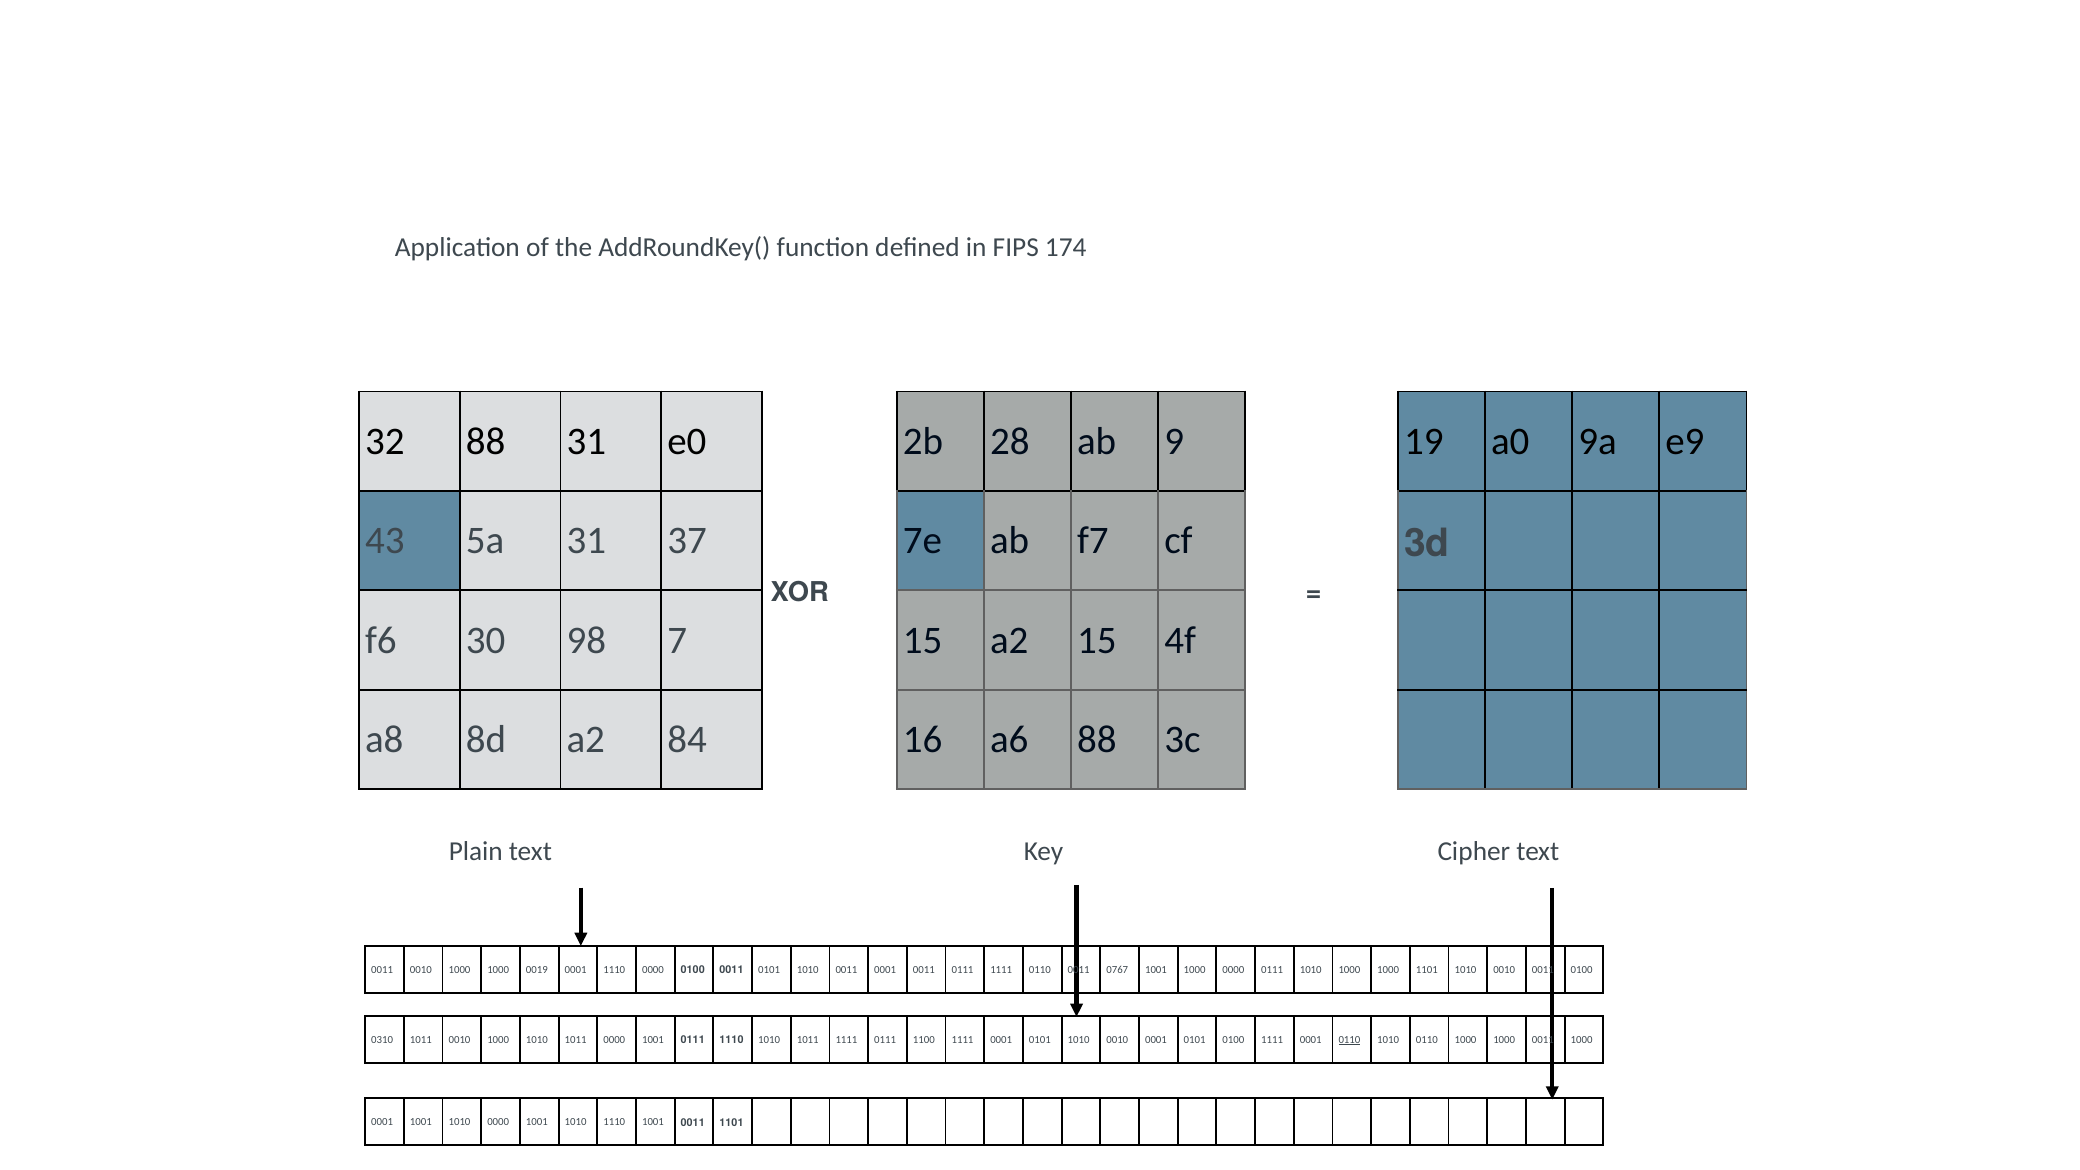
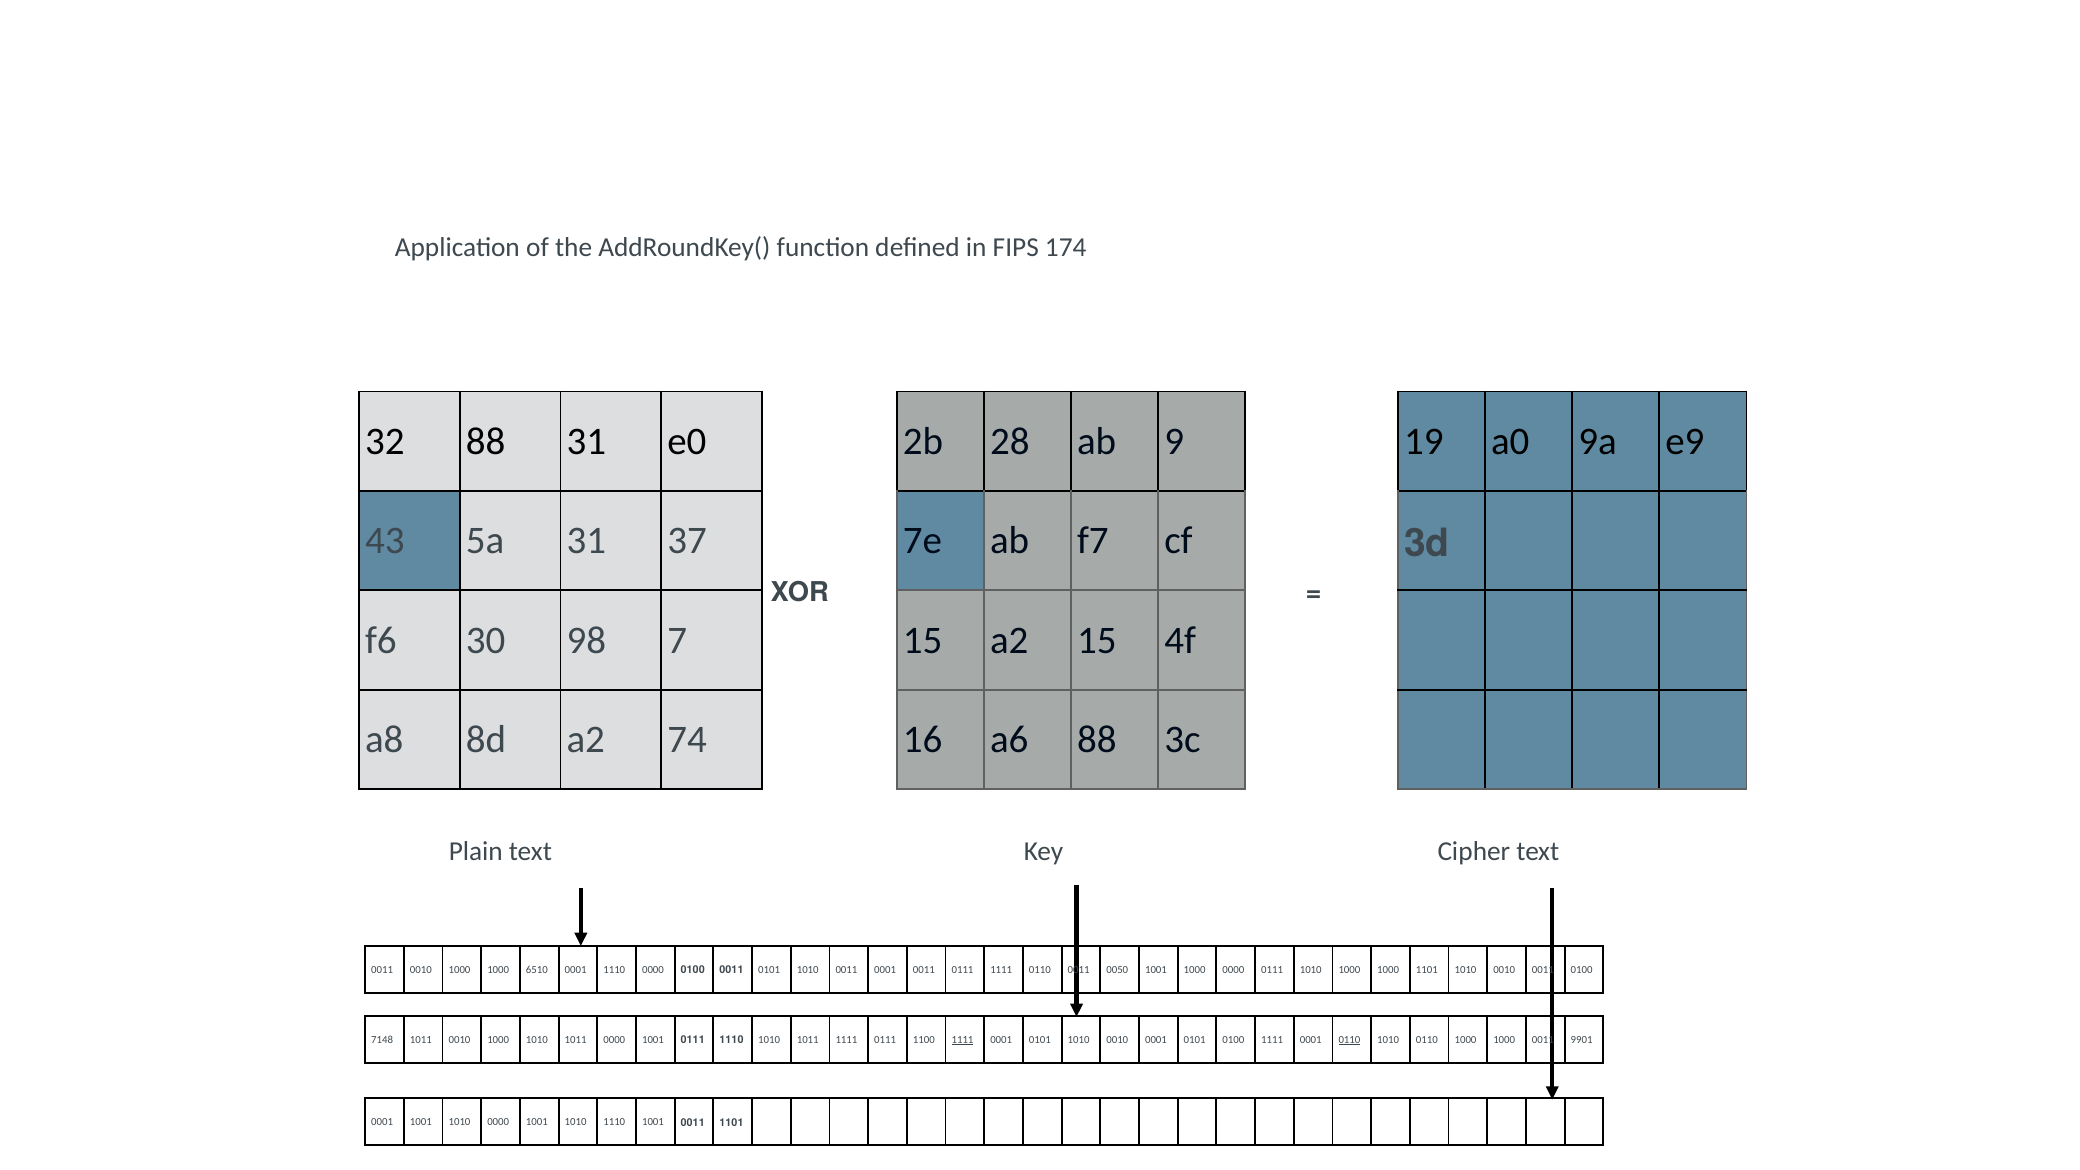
84: 84 -> 74
0019: 0019 -> 6510
0767: 0767 -> 0050
0310: 0310 -> 7148
1111 at (963, 1040) underline: none -> present
0011 1000: 1000 -> 9901
